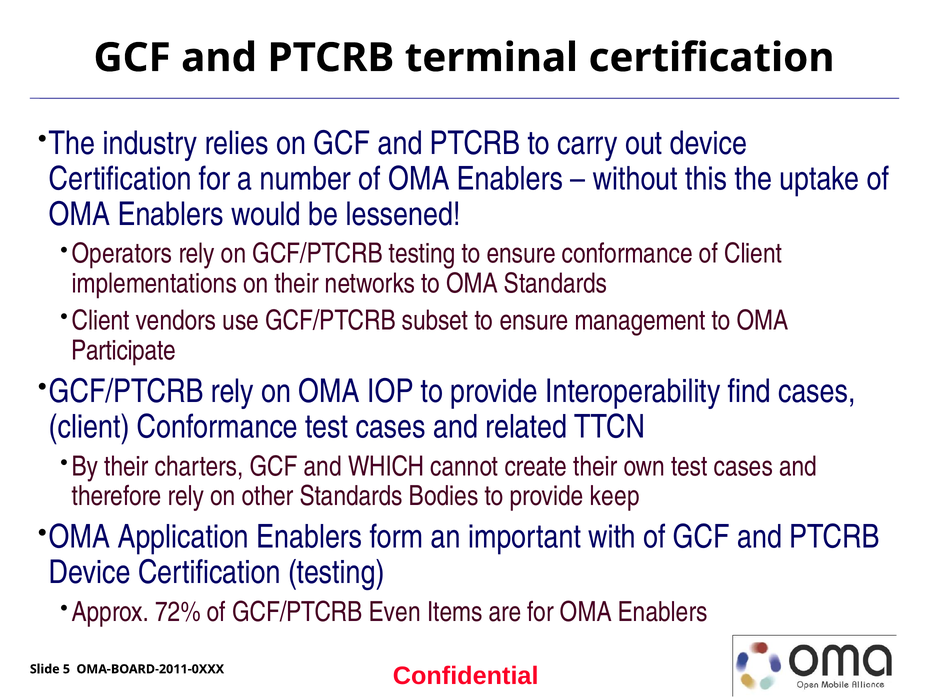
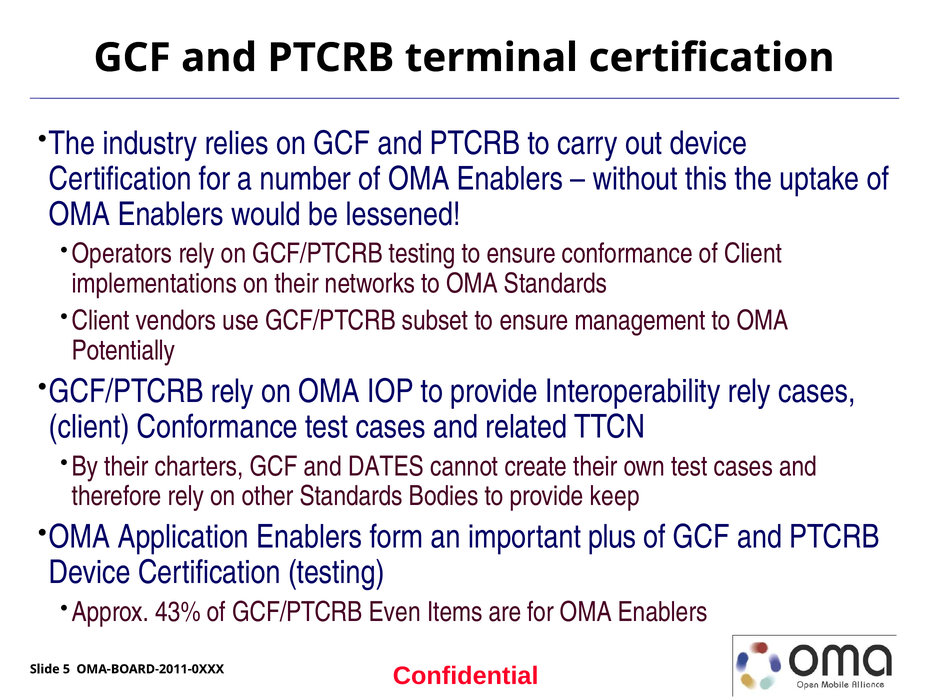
Participate: Participate -> Potentially
Interoperability find: find -> rely
WHICH: WHICH -> DATES
with: with -> plus
72%: 72% -> 43%
